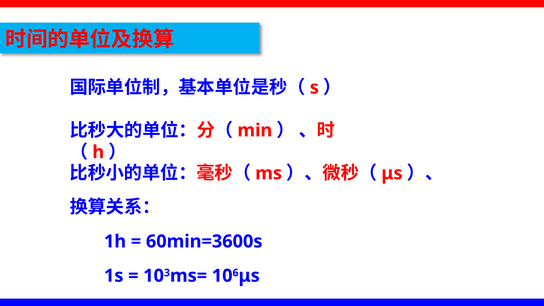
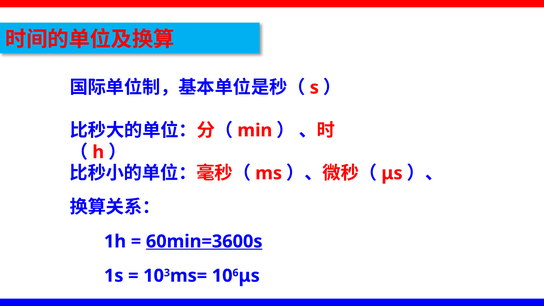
60min=3600s underline: none -> present
